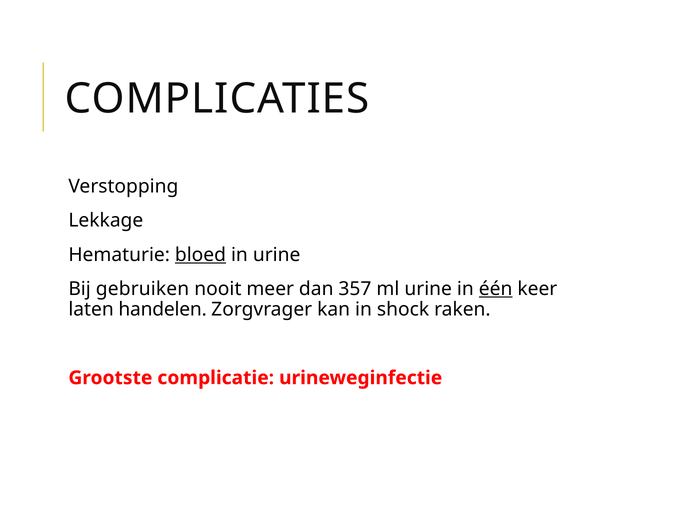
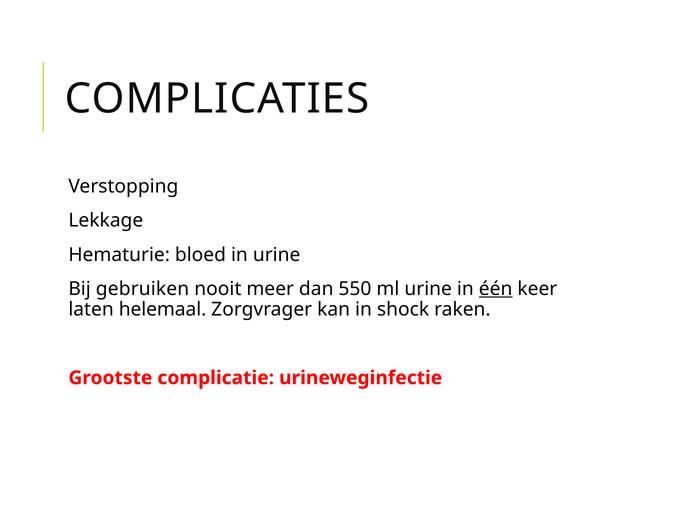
bloed underline: present -> none
357: 357 -> 550
handelen: handelen -> helemaal
